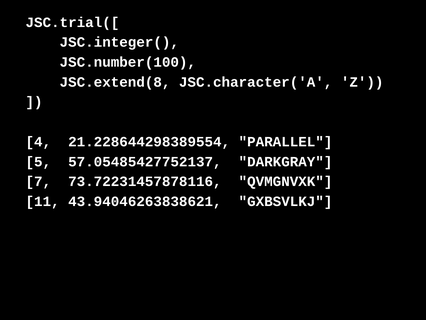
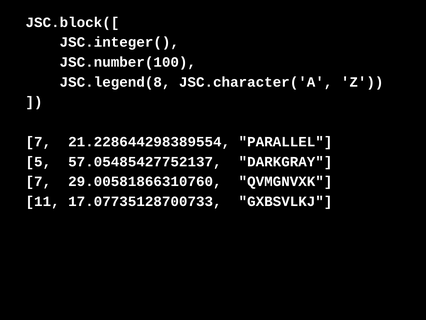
JSC.trial([: JSC.trial([ -> JSC.block([
JSC.extend(8: JSC.extend(8 -> JSC.legend(8
4 at (38, 142): 4 -> 7
73.72231457878116: 73.72231457878116 -> 29.00581866310760
43.94046263838621: 43.94046263838621 -> 17.07735128700733
